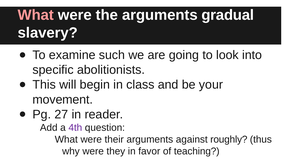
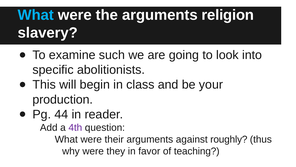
What at (36, 15) colour: pink -> light blue
gradual: gradual -> religion
movement: movement -> production
27: 27 -> 44
